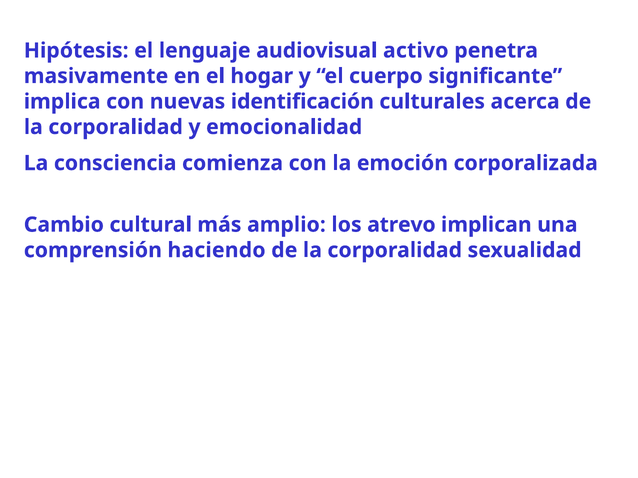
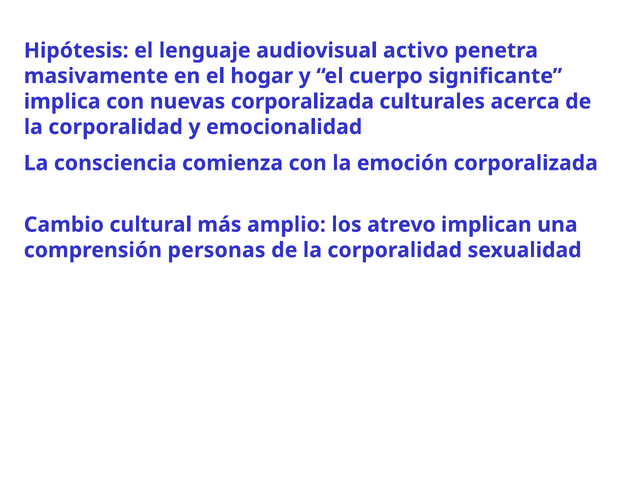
nuevas identificación: identificación -> corporalizada
haciendo: haciendo -> personas
